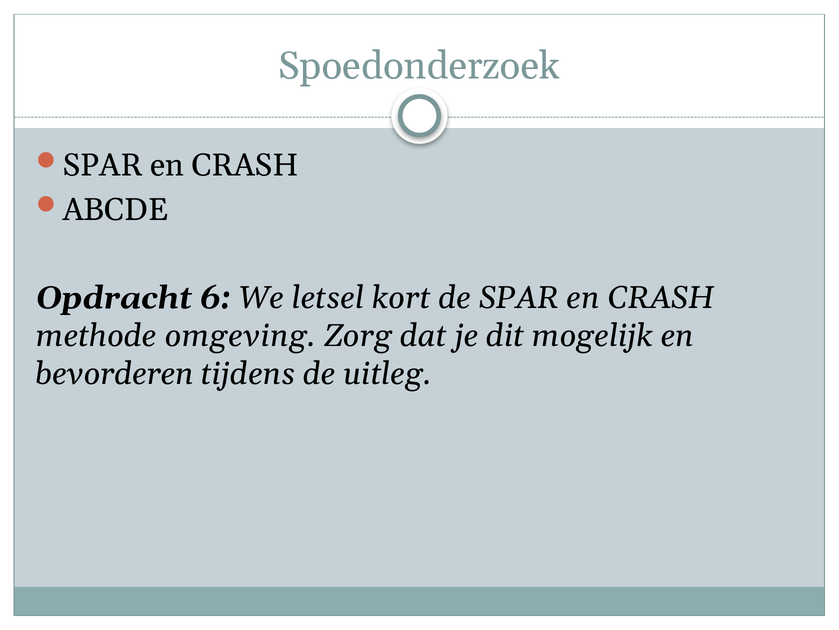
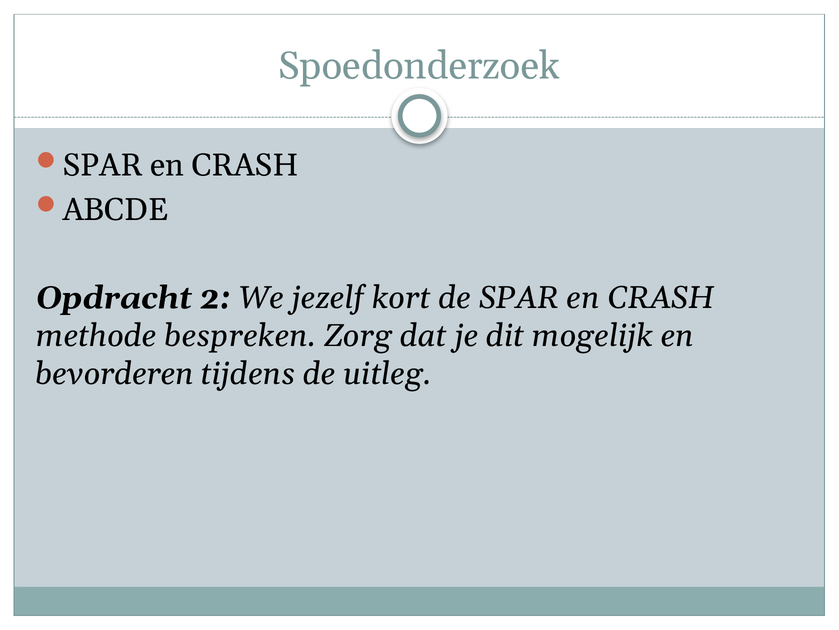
6: 6 -> 2
letsel: letsel -> jezelf
omgeving: omgeving -> bespreken
